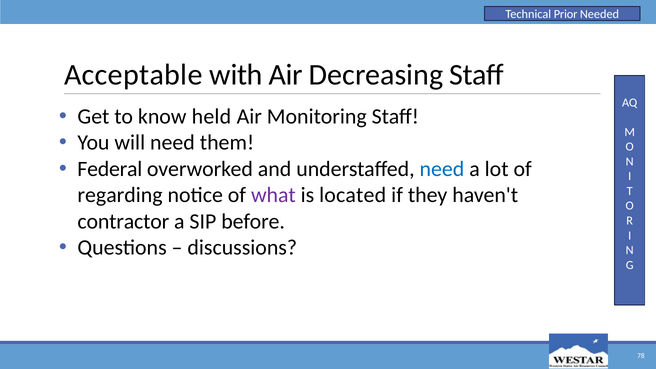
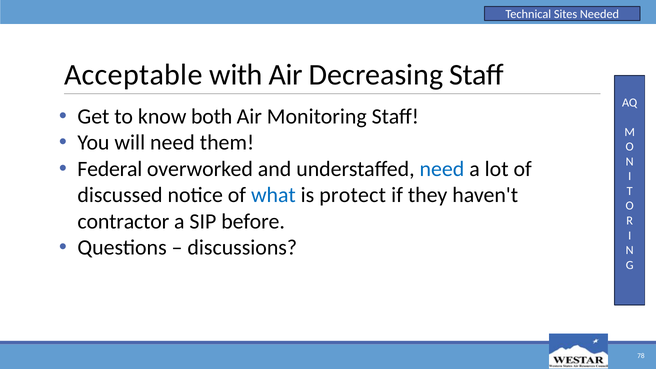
Prior: Prior -> Sites
held: held -> both
regarding: regarding -> discussed
what colour: purple -> blue
located: located -> protect
